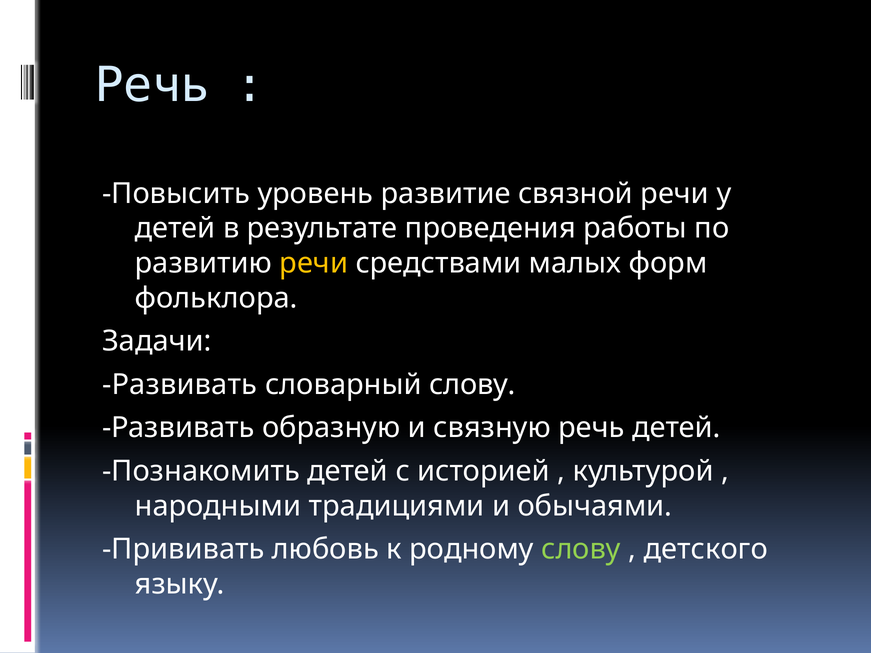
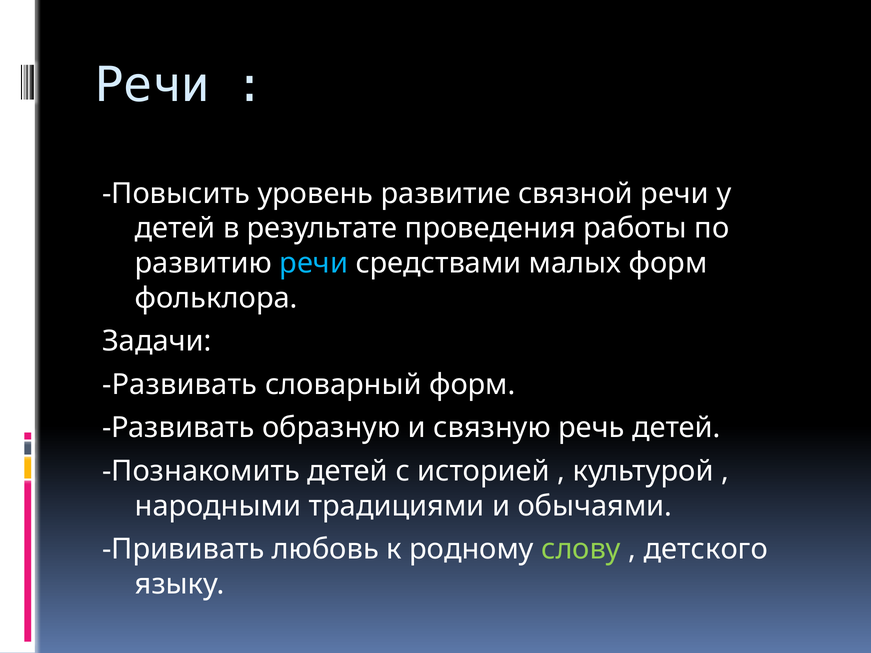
Речь at (152, 85): Речь -> Речи
речи at (314, 263) colour: yellow -> light blue
словарный слову: слову -> форм
